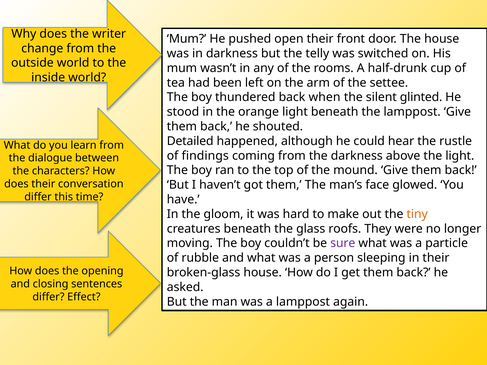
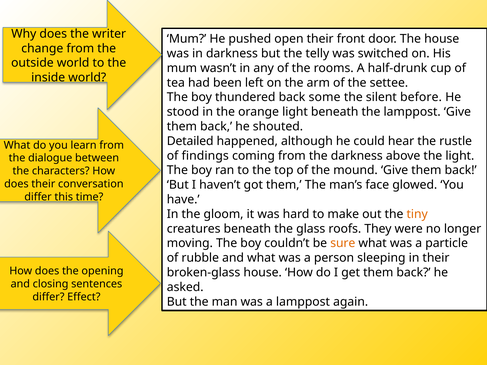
when: when -> some
glinted: glinted -> before
sure colour: purple -> orange
